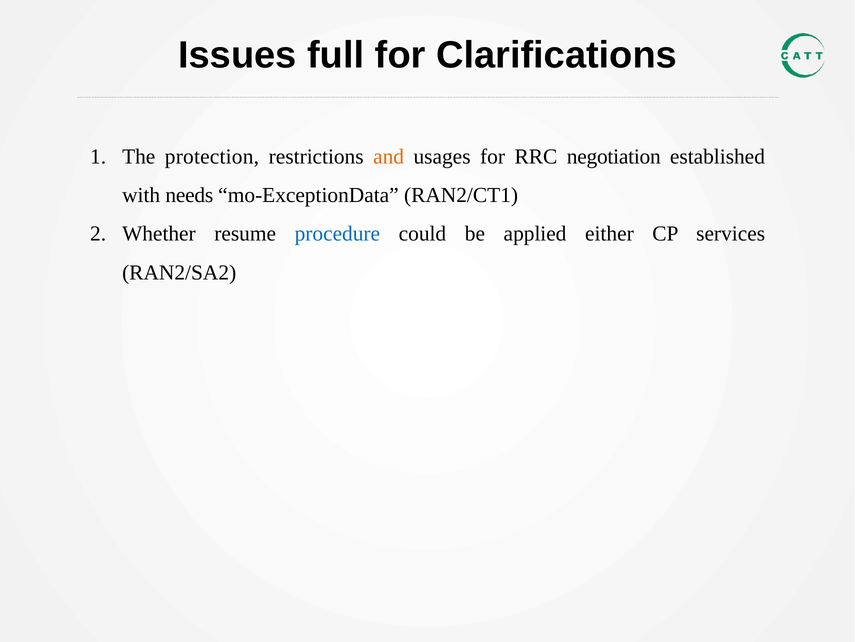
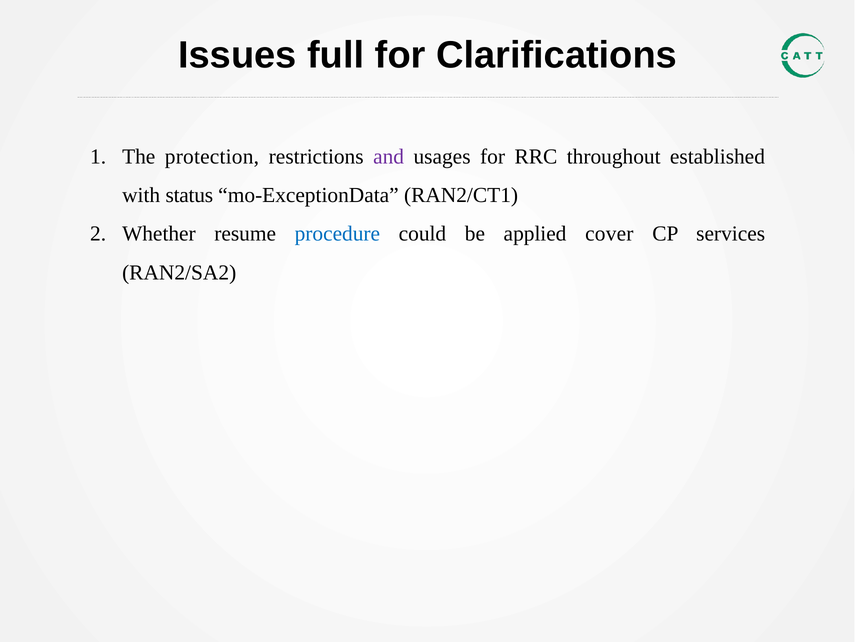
and colour: orange -> purple
negotiation: negotiation -> throughout
needs: needs -> status
either: either -> cover
